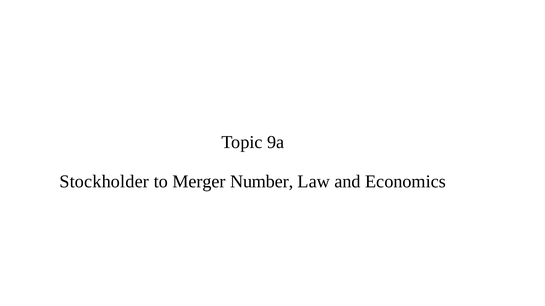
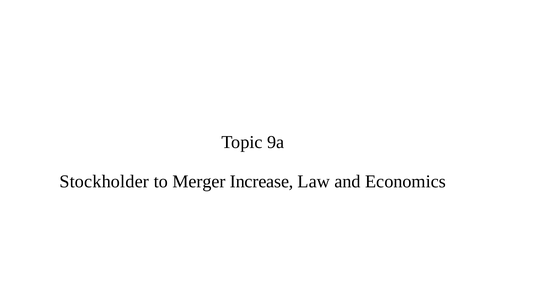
Number: Number -> Increase
